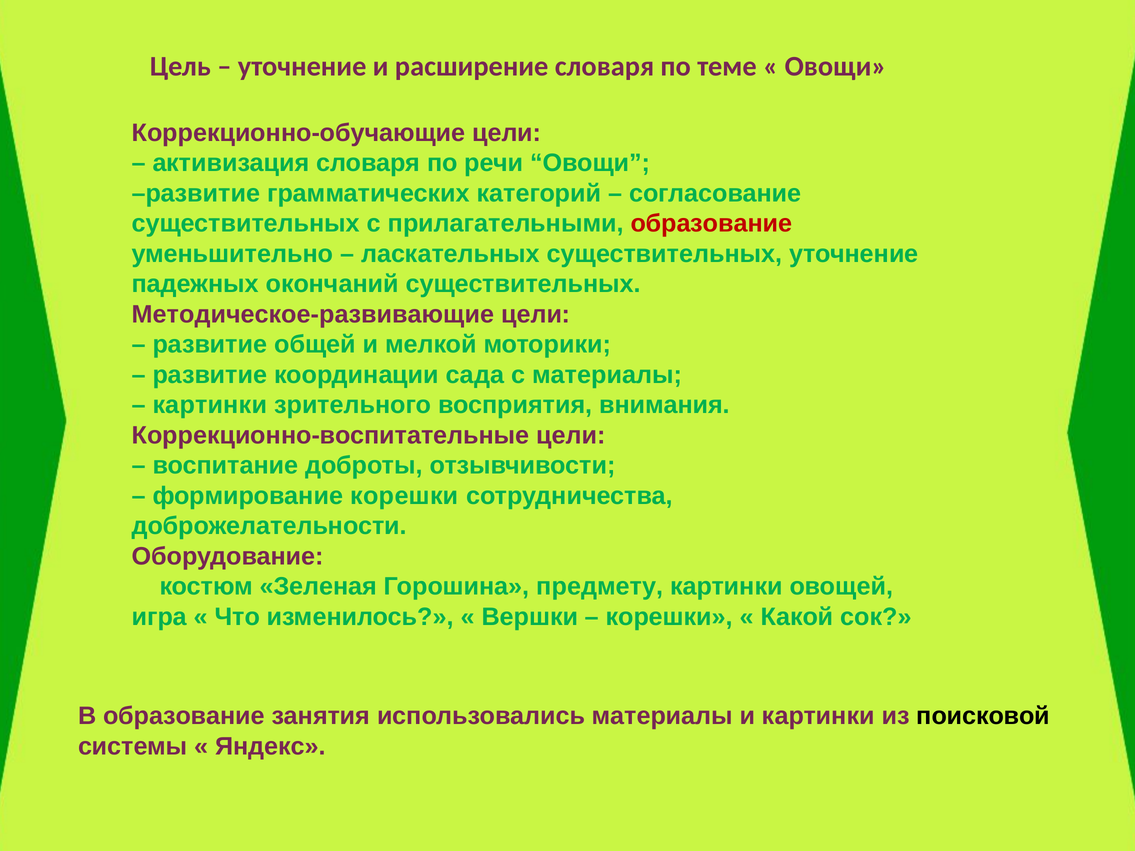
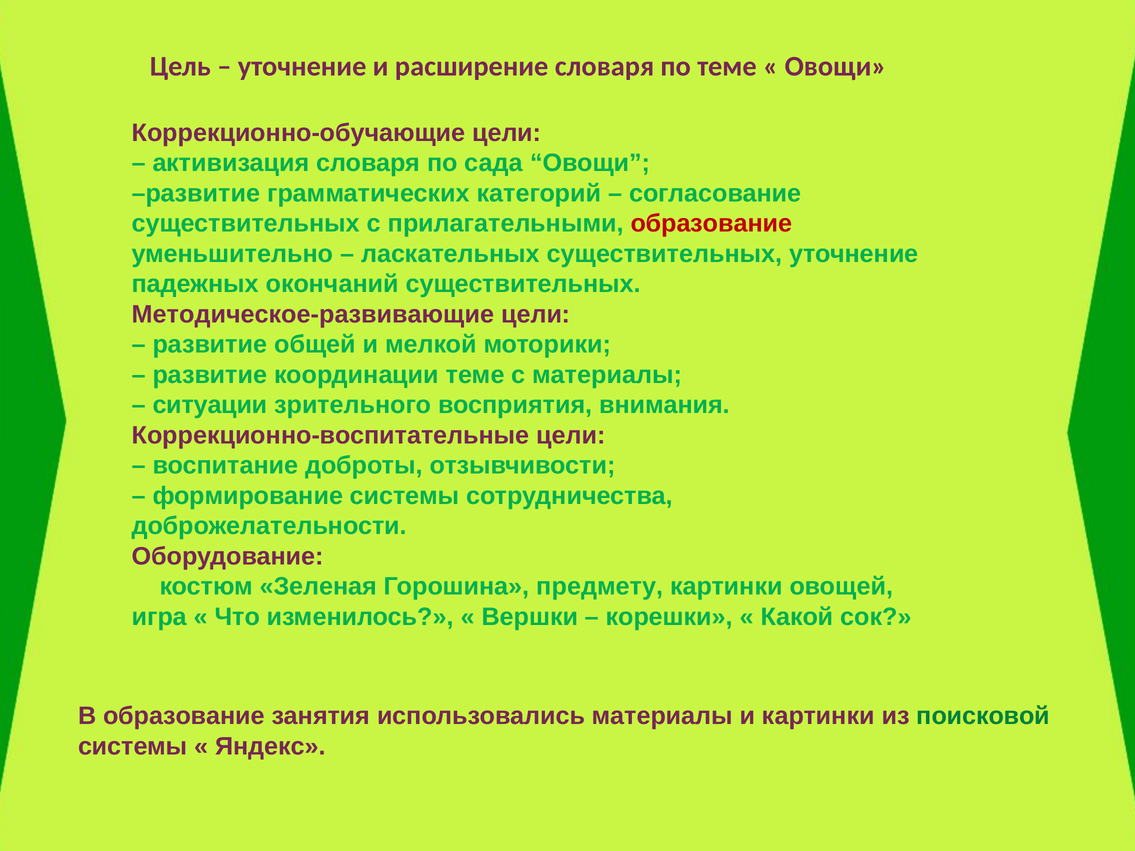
речи: речи -> сада
координации сада: сада -> теме
картинки at (210, 405): картинки -> ситуации
формирование корешки: корешки -> системы
поисковой colour: black -> green
